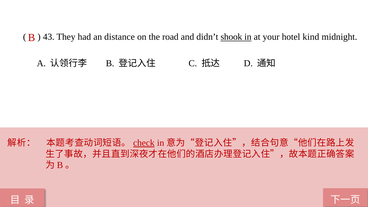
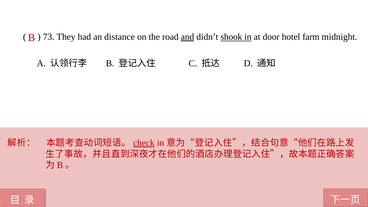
43: 43 -> 73
and underline: none -> present
your: your -> door
kind: kind -> farm
